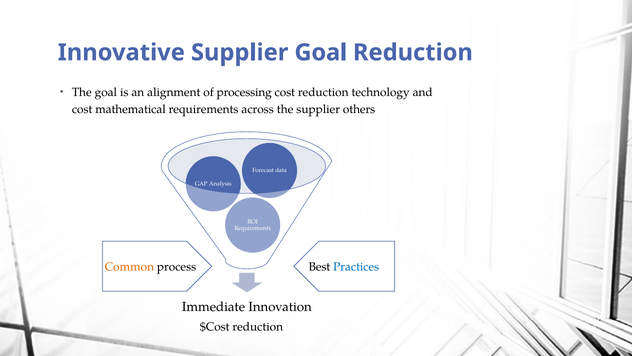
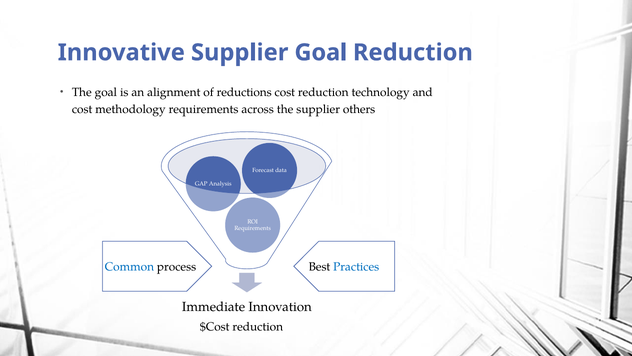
processing: processing -> reductions
mathematical: mathematical -> methodology
Common colour: orange -> blue
